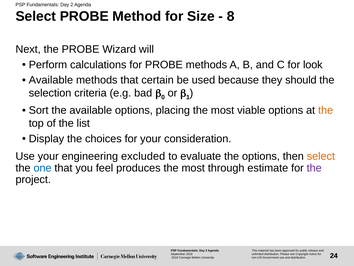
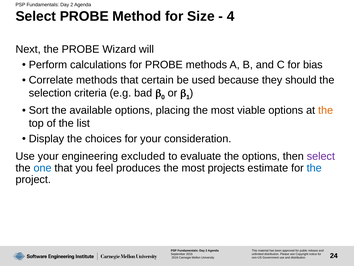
8: 8 -> 4
look: look -> bias
Available at (51, 80): Available -> Correlate
select at (321, 156) colour: orange -> purple
through: through -> projects
the at (314, 168) colour: purple -> blue
